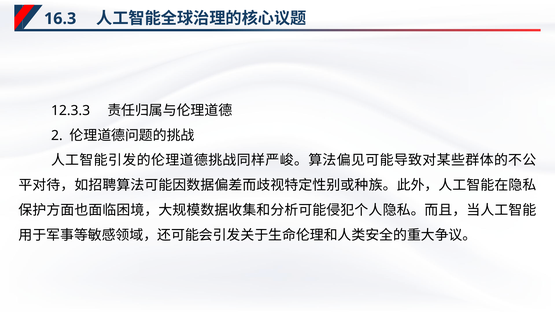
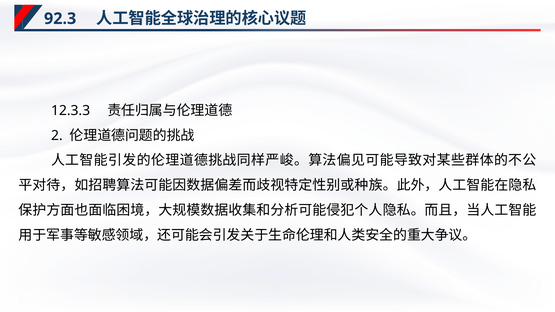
16.3: 16.3 -> 92.3
